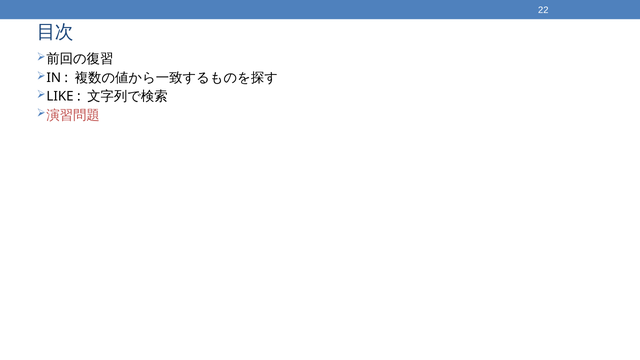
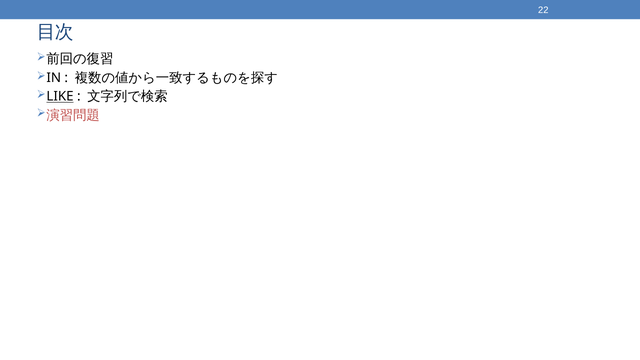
LIKE underline: none -> present
